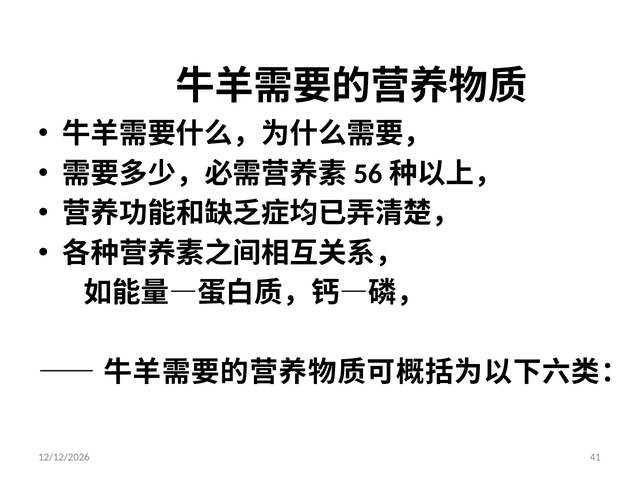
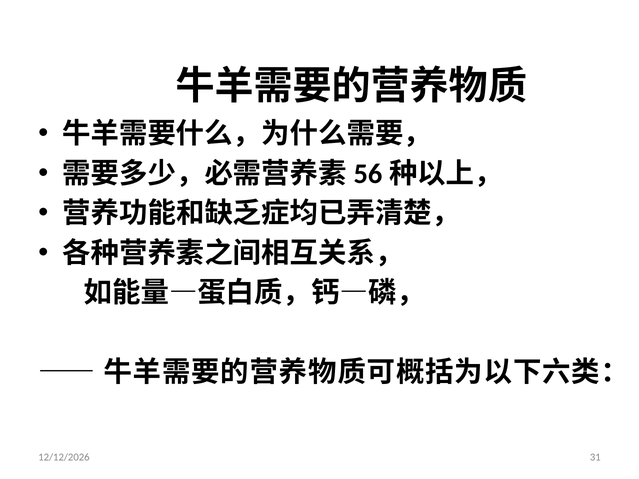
41: 41 -> 31
